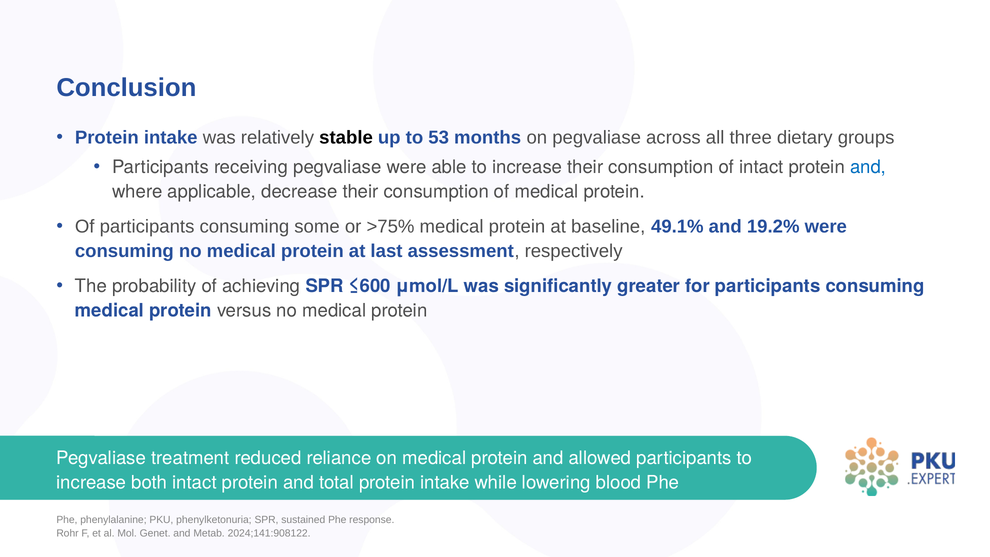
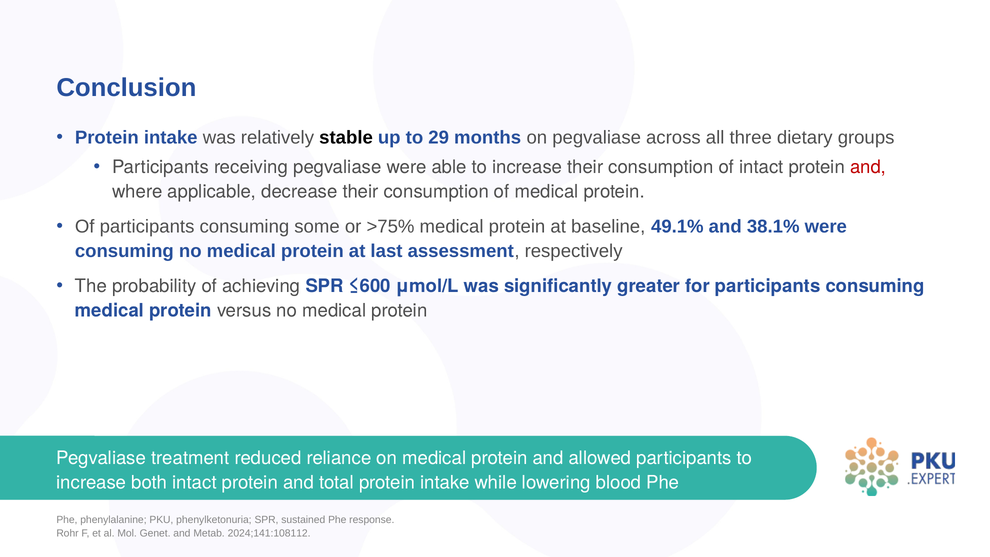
53: 53 -> 29
and at (868, 167) colour: blue -> red
19.2%: 19.2% -> 38.1%
2024;141:908122: 2024;141:908122 -> 2024;141:108112
